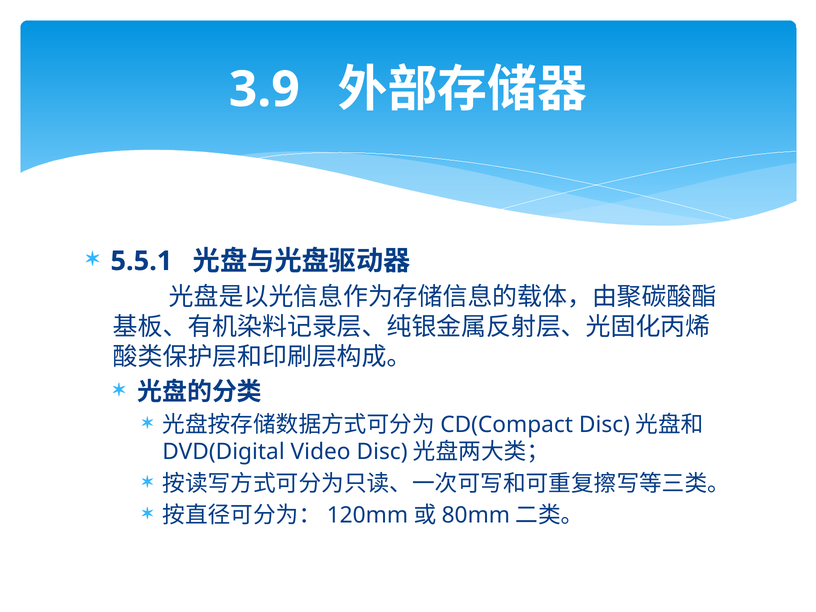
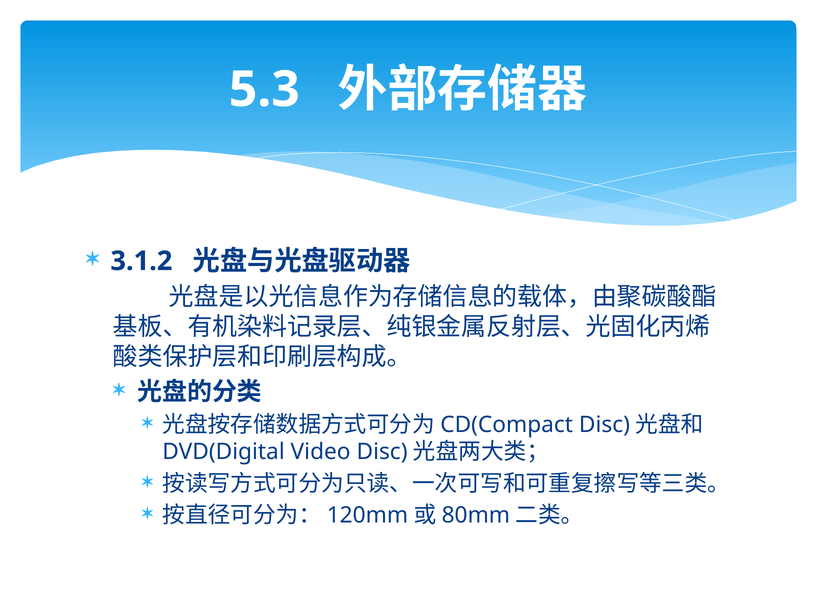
3.9: 3.9 -> 5.3
5.5.1: 5.5.1 -> 3.1.2
